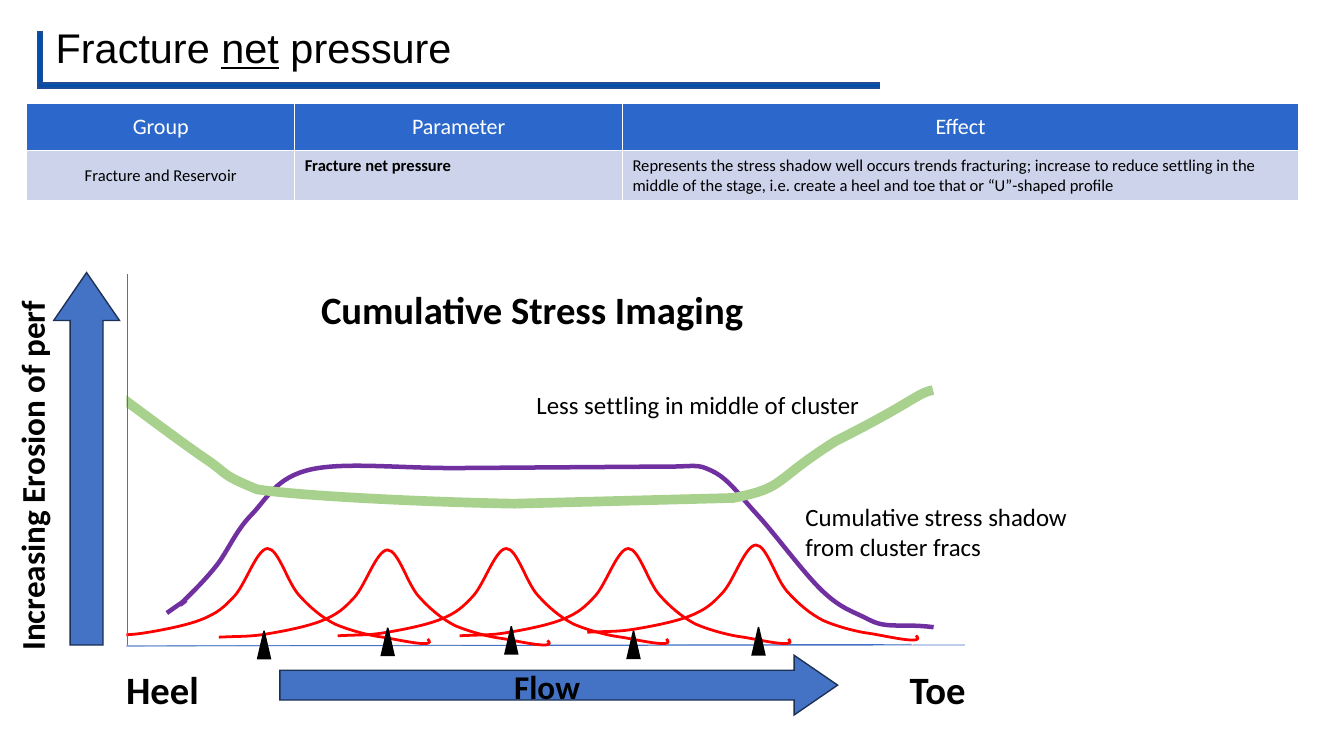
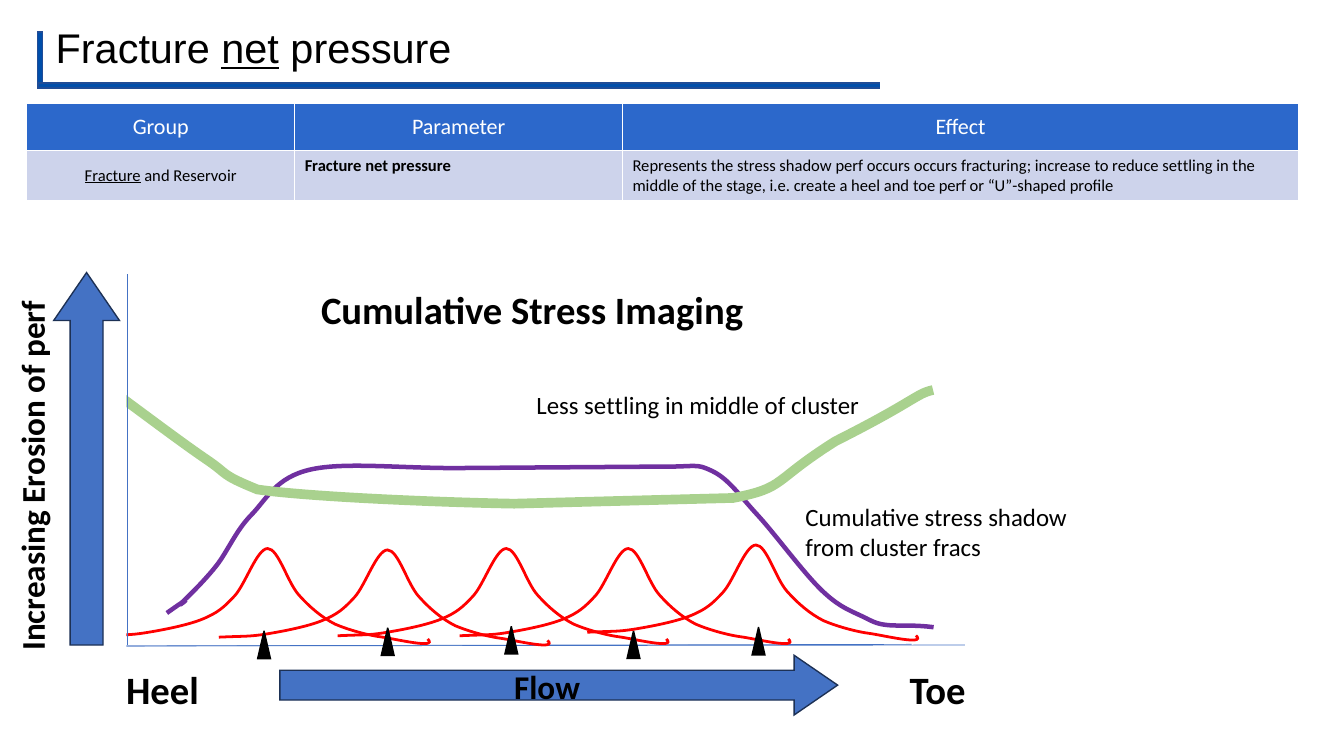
shadow well: well -> perf
occurs trends: trends -> occurs
Fracture at (113, 176) underline: none -> present
toe that: that -> perf
